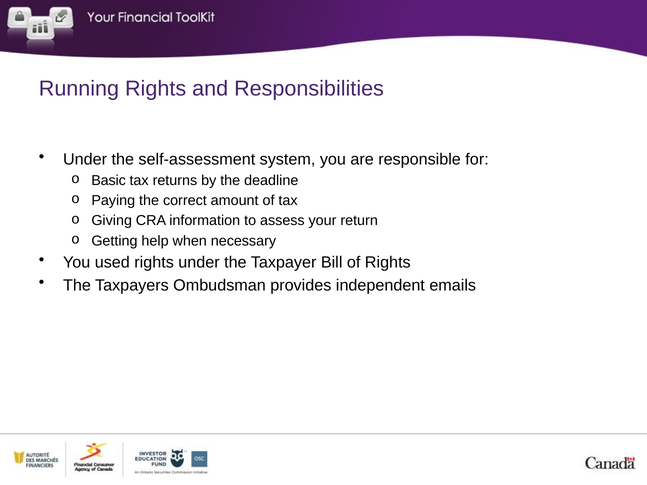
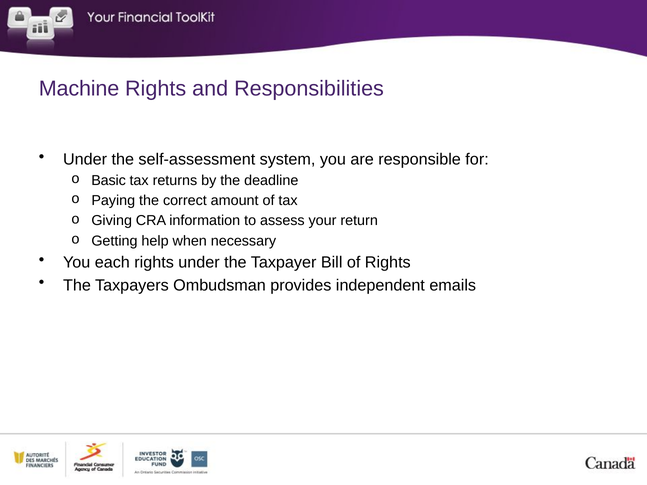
Running: Running -> Machine
used: used -> each
